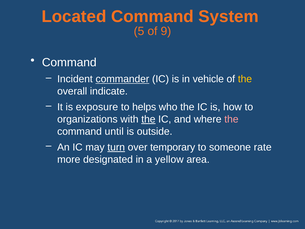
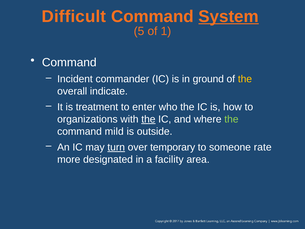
Located: Located -> Difficult
System underline: none -> present
9: 9 -> 1
commander underline: present -> none
vehicle: vehicle -> ground
exposure: exposure -> treatment
helps: helps -> enter
the at (231, 119) colour: pink -> light green
until: until -> mild
yellow: yellow -> facility
